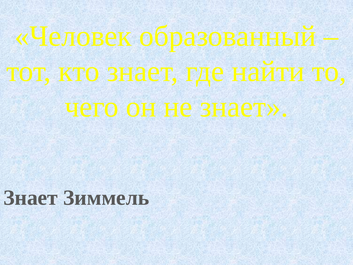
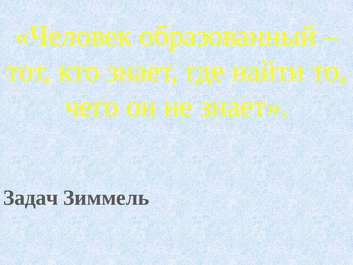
Знает at (31, 198): Знает -> Задач
